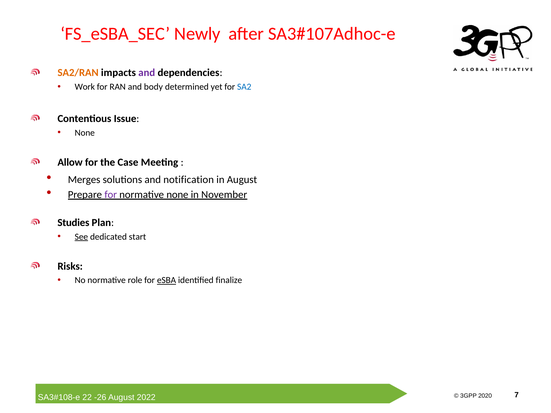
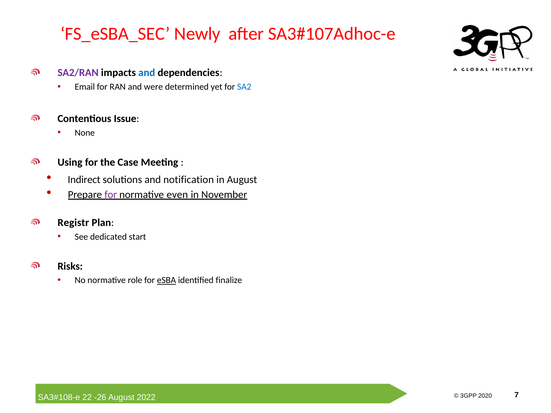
SA2/RAN colour: orange -> purple
and at (147, 73) colour: purple -> blue
Work: Work -> Email
body: body -> were
Allow: Allow -> Using
Merges: Merges -> Indirect
normative none: none -> even
Studies: Studies -> Registr
See underline: present -> none
